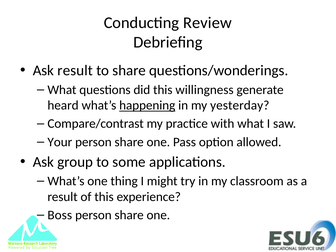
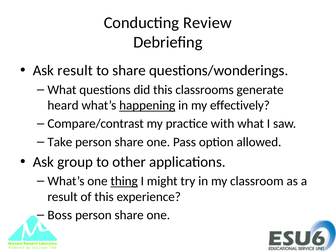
willingness: willingness -> classrooms
yesterday: yesterday -> effectively
Your: Your -> Take
some: some -> other
thing underline: none -> present
